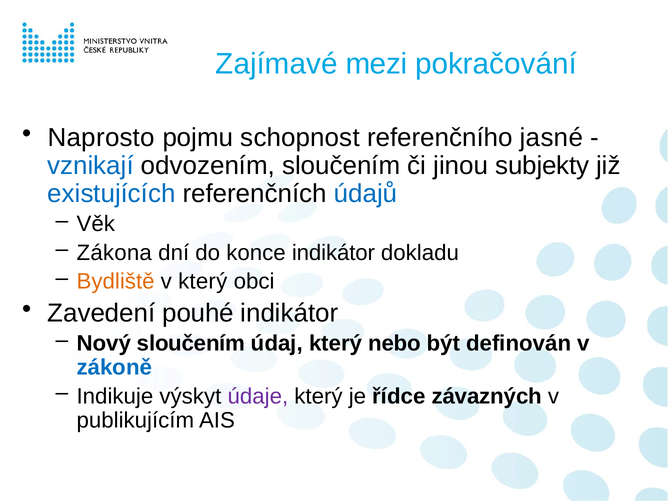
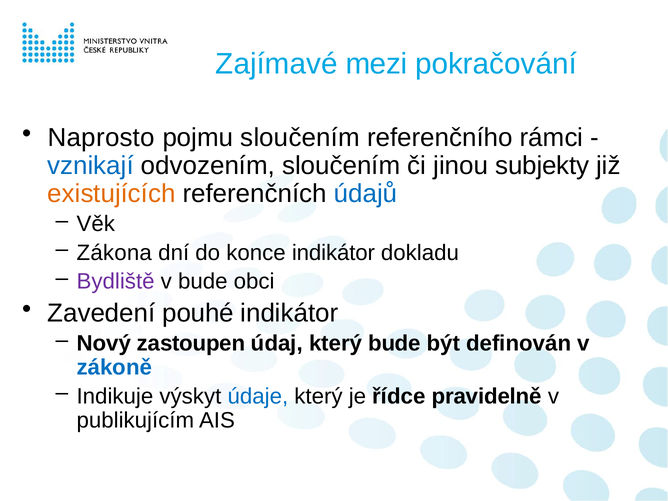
pojmu schopnost: schopnost -> sloučením
jasné: jasné -> rámci
existujících colour: blue -> orange
Bydliště colour: orange -> purple
v který: který -> bude
Nový sloučením: sloučením -> zastoupen
který nebo: nebo -> bude
údaje colour: purple -> blue
závazných: závazných -> pravidelně
